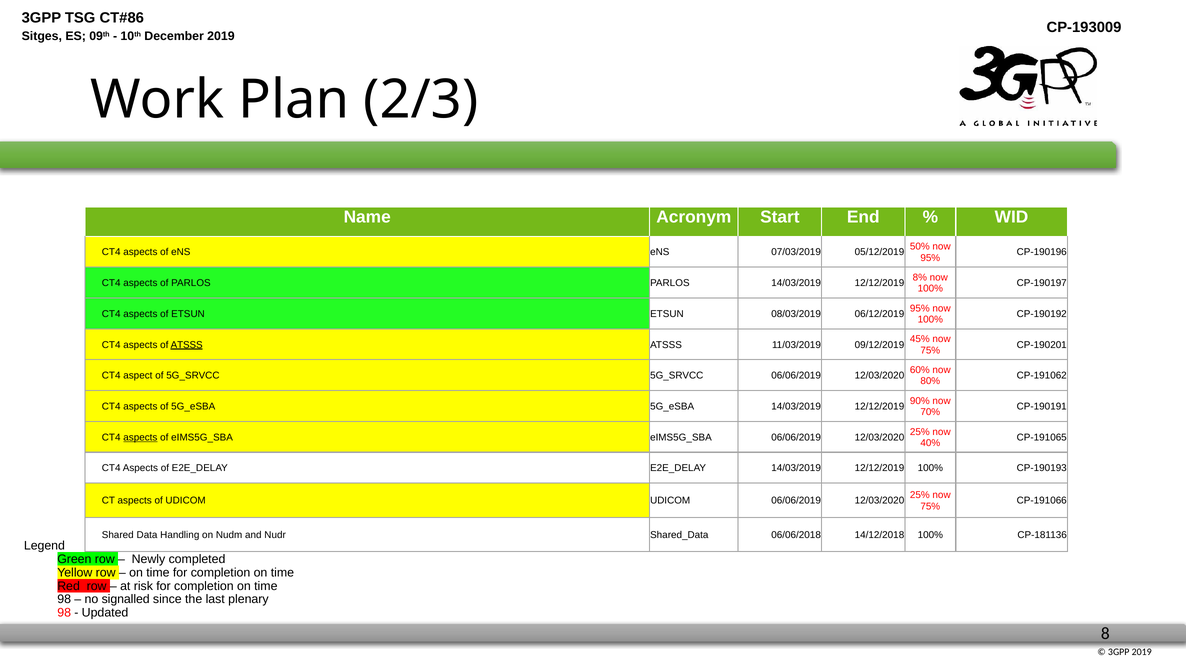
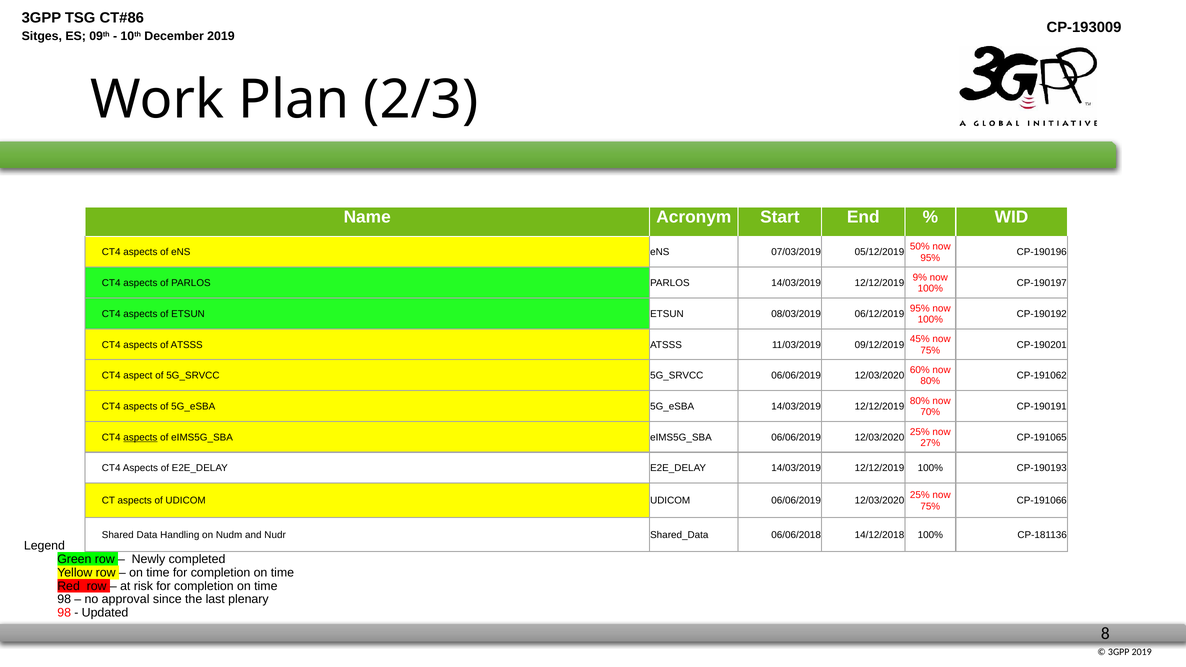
8%: 8% -> 9%
ATSSS at (187, 345) underline: present -> none
90% at (920, 401): 90% -> 80%
40%: 40% -> 27%
signalled: signalled -> approval
